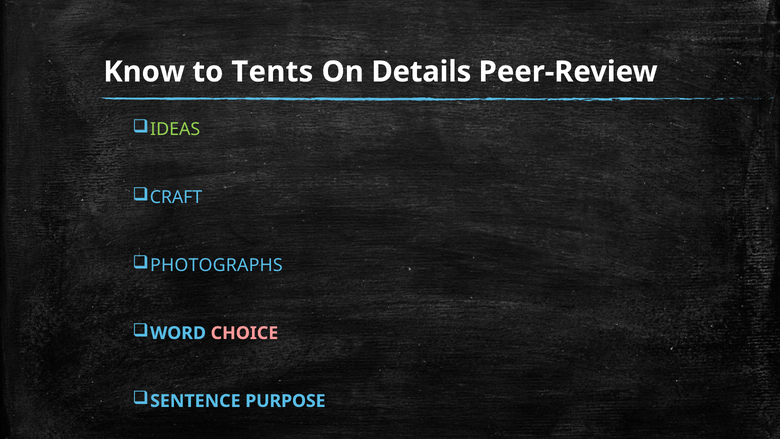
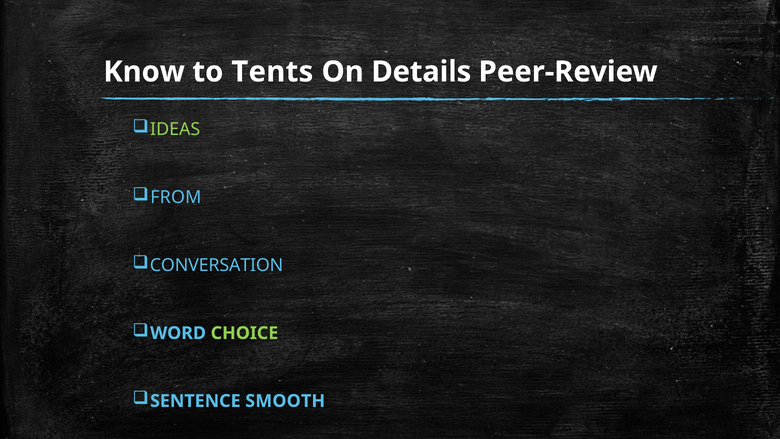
CRAFT: CRAFT -> FROM
PHOTOGRAPHS: PHOTOGRAPHS -> CONVERSATION
CHOICE colour: pink -> light green
PURPOSE: PURPOSE -> SMOOTH
